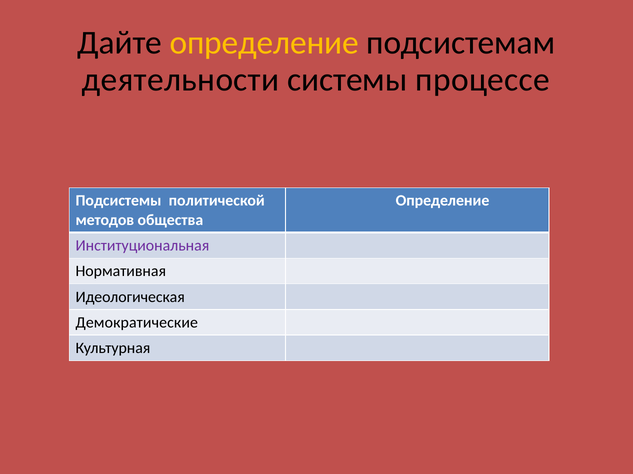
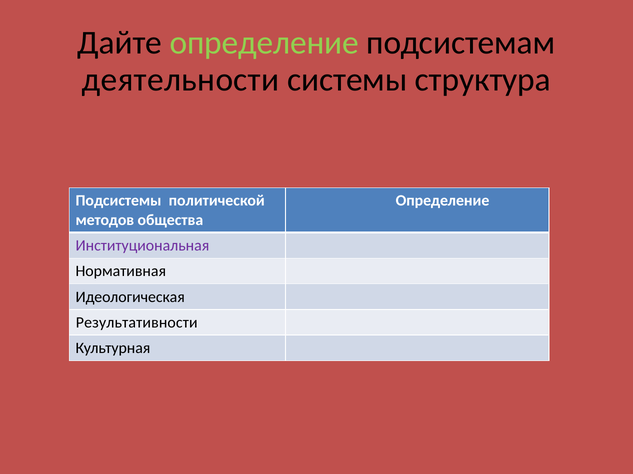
определение at (264, 43) colour: yellow -> light green
процессе: процессе -> структура
Демократические: Демократические -> Результативности
